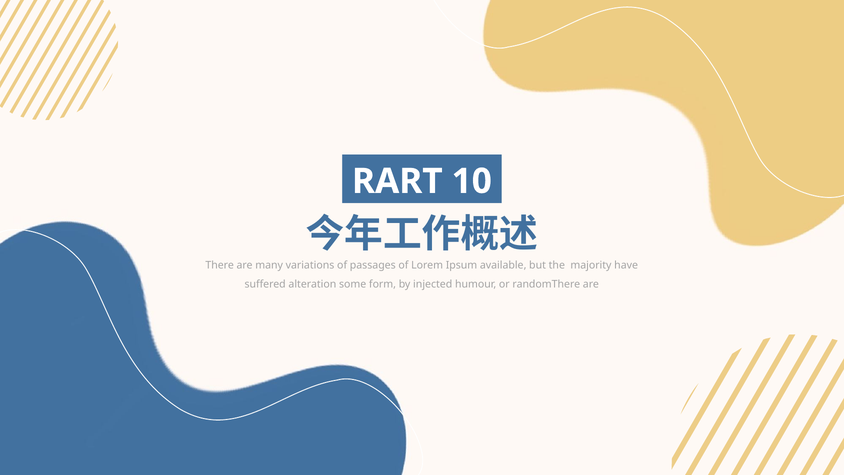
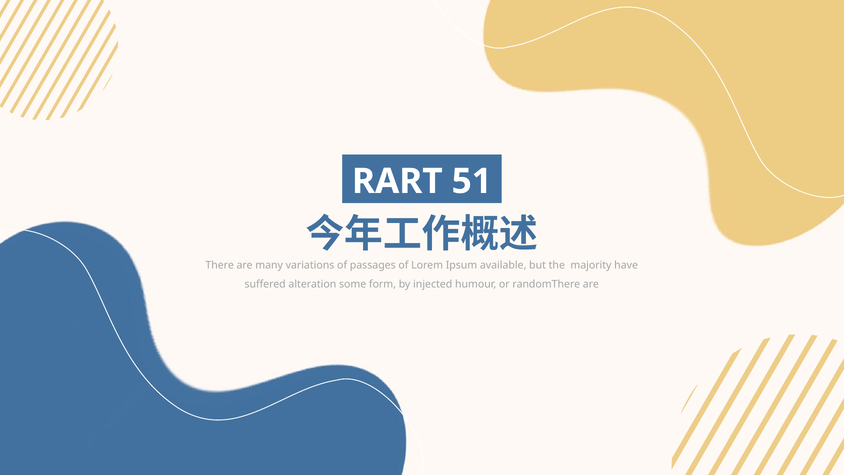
10: 10 -> 51
